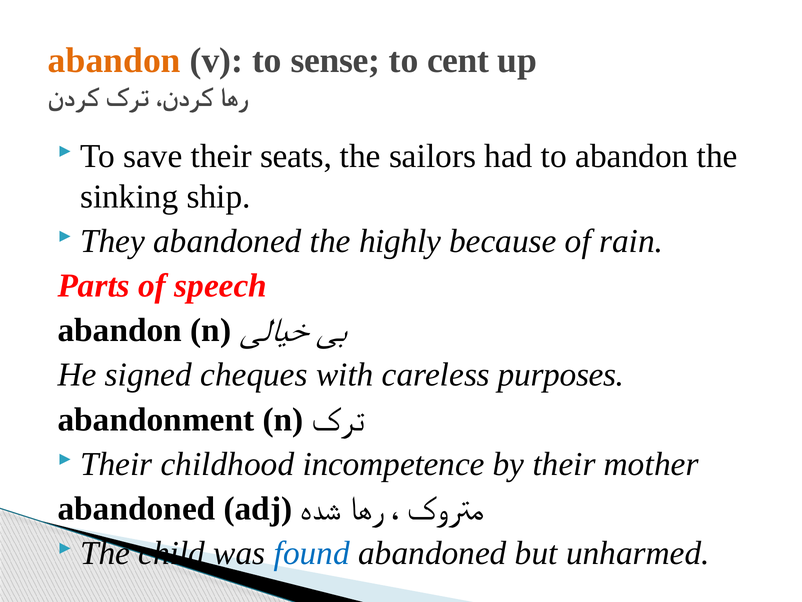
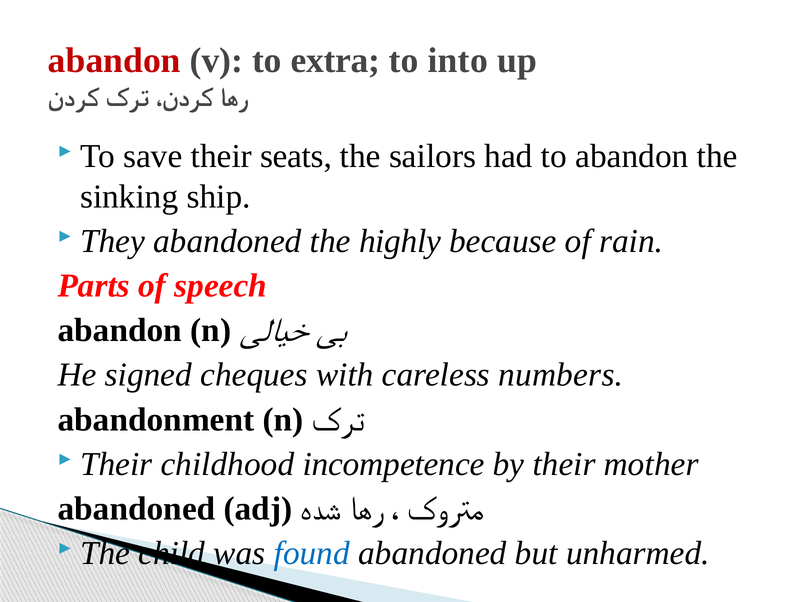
abandon at (114, 61) colour: orange -> red
sense: sense -> extra
cent: cent -> into
purposes: purposes -> numbers
